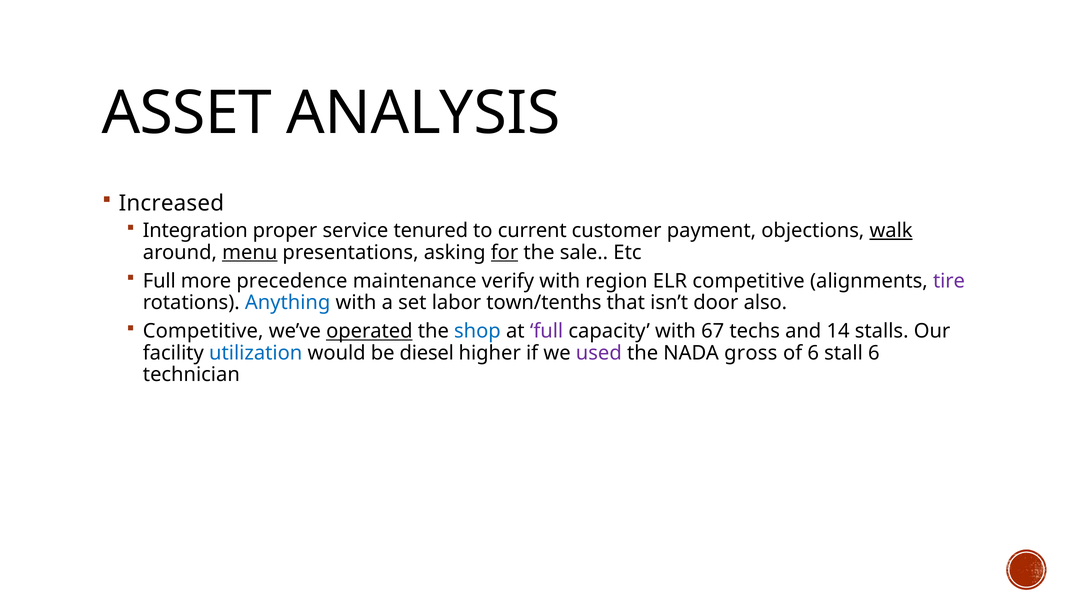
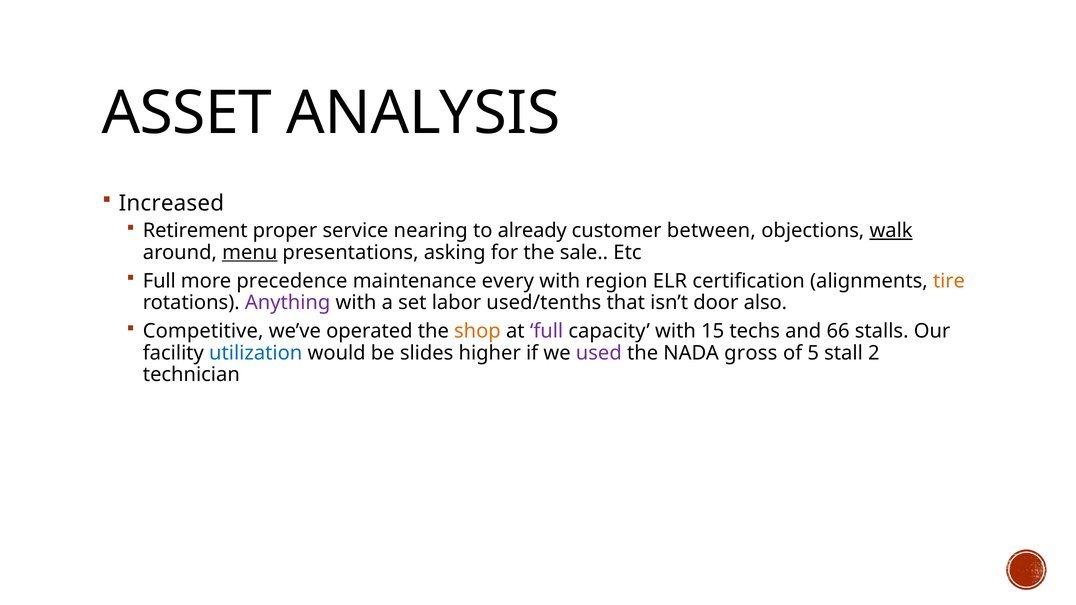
Integration: Integration -> Retirement
tenured: tenured -> nearing
current: current -> already
payment: payment -> between
for underline: present -> none
verify: verify -> every
ELR competitive: competitive -> certification
tire colour: purple -> orange
Anything colour: blue -> purple
town/tenths: town/tenths -> used/tenths
operated underline: present -> none
shop colour: blue -> orange
67: 67 -> 15
14: 14 -> 66
diesel: diesel -> slides
of 6: 6 -> 5
stall 6: 6 -> 2
